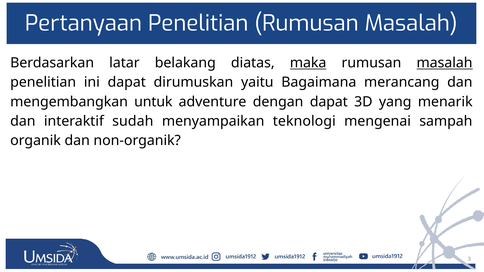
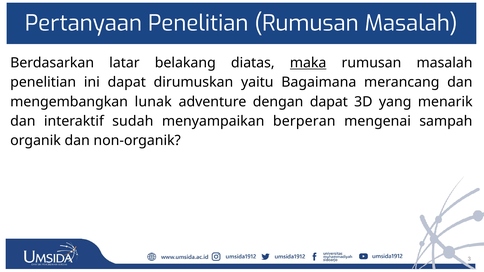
masalah at (445, 63) underline: present -> none
untuk: untuk -> lunak
teknologi: teknologi -> berperan
